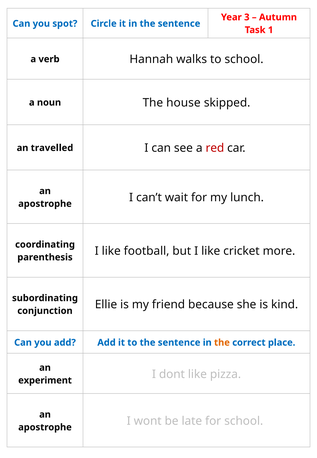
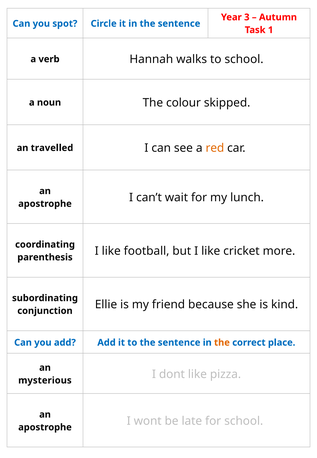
house: house -> colour
red colour: red -> orange
experiment: experiment -> mysterious
